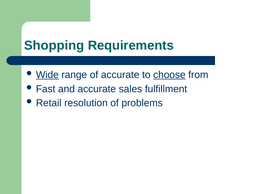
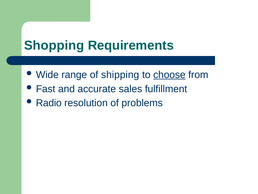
Wide underline: present -> none
of accurate: accurate -> shipping
Retail: Retail -> Radio
